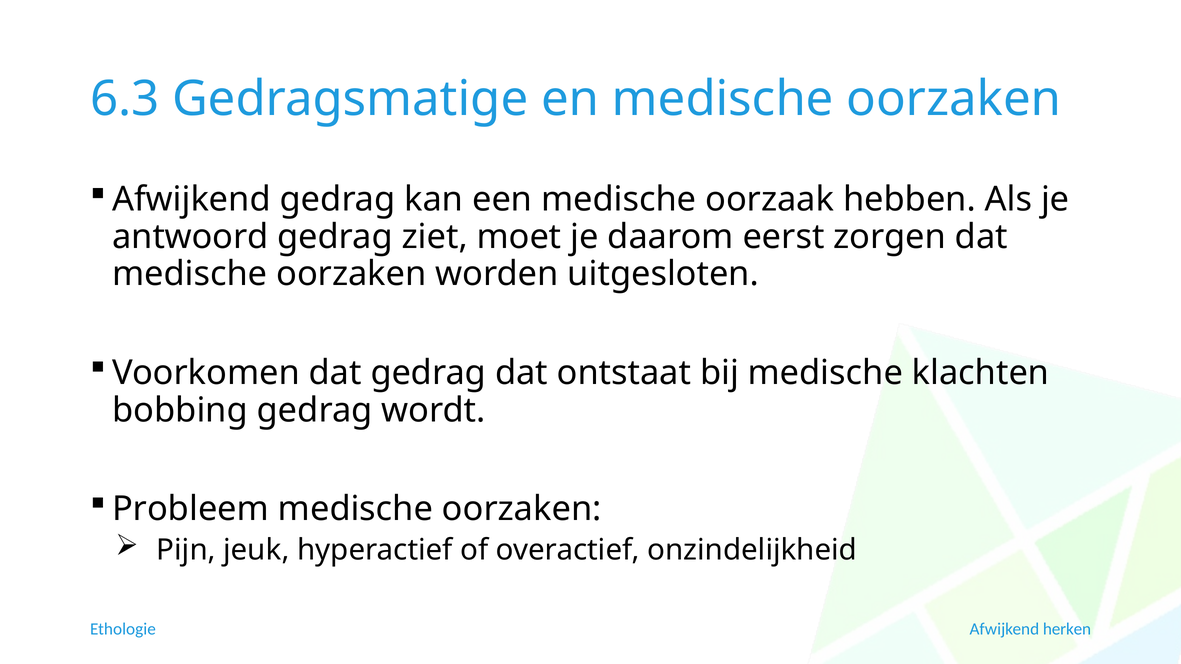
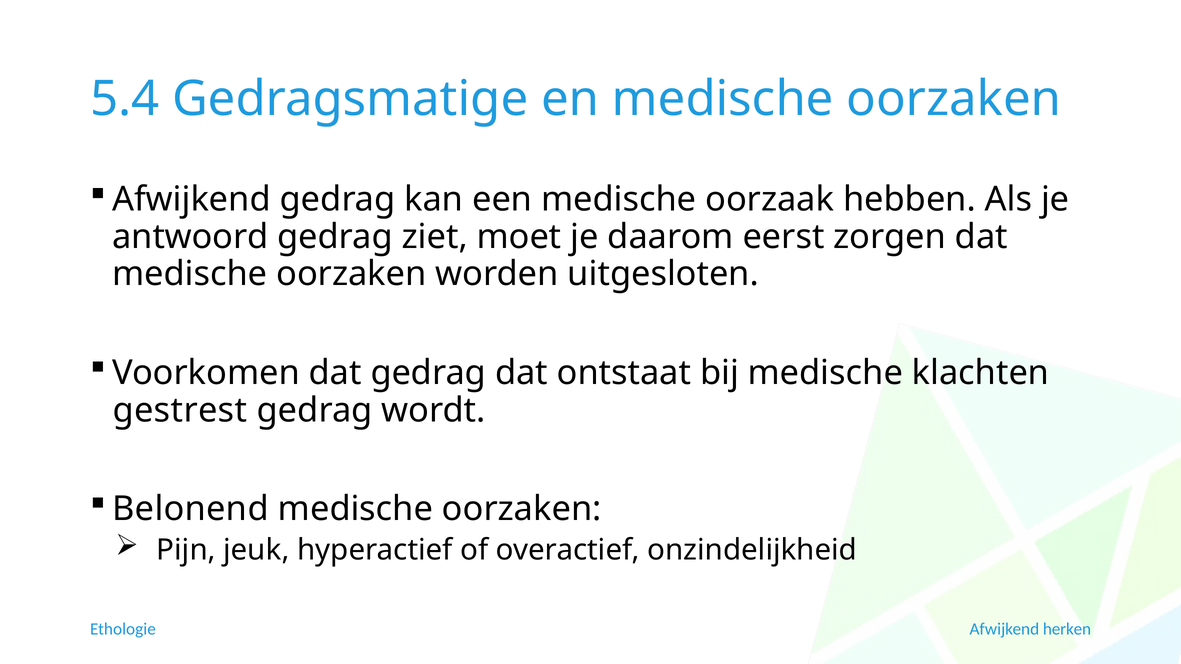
6.3: 6.3 -> 5.4
bobbing: bobbing -> gestrest
Probleem: Probleem -> Belonend
